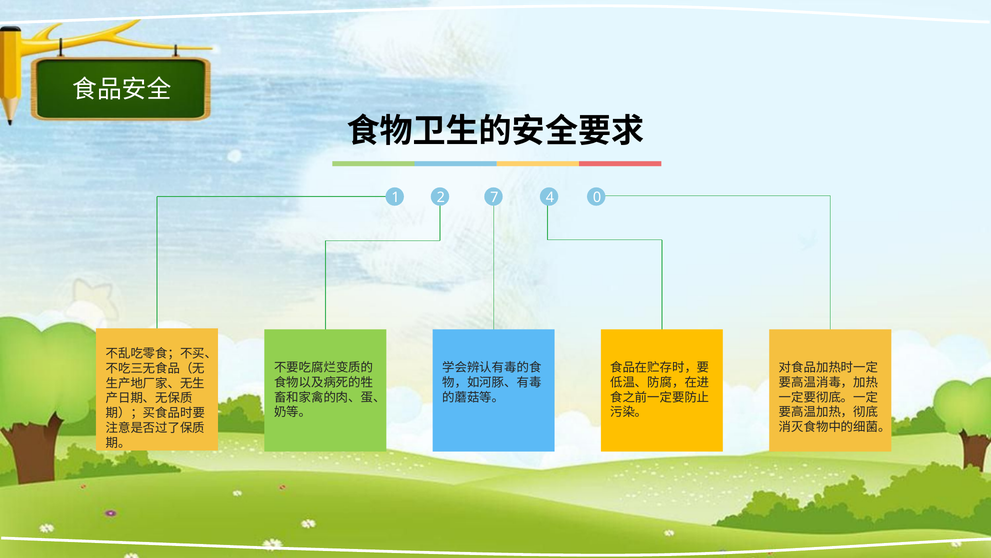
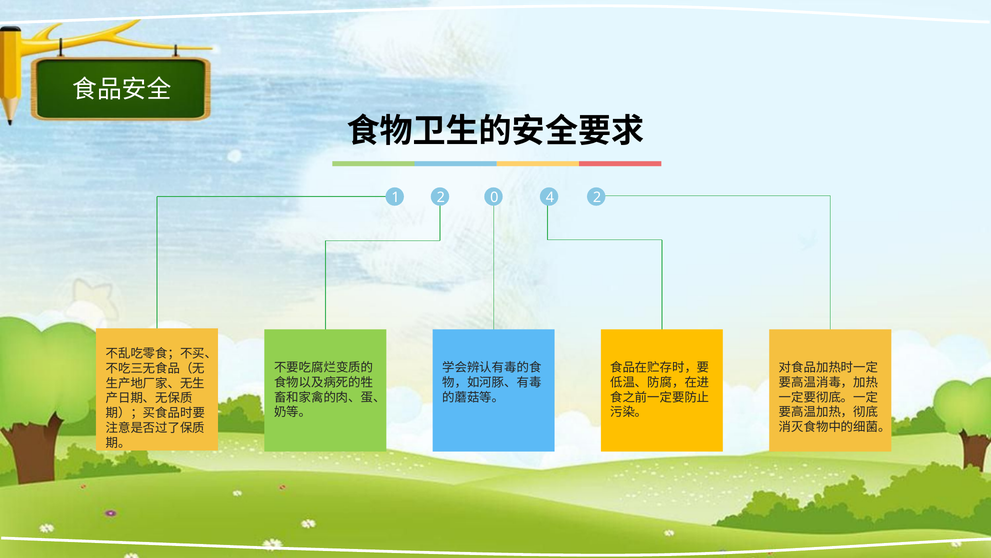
7: 7 -> 0
4 0: 0 -> 2
